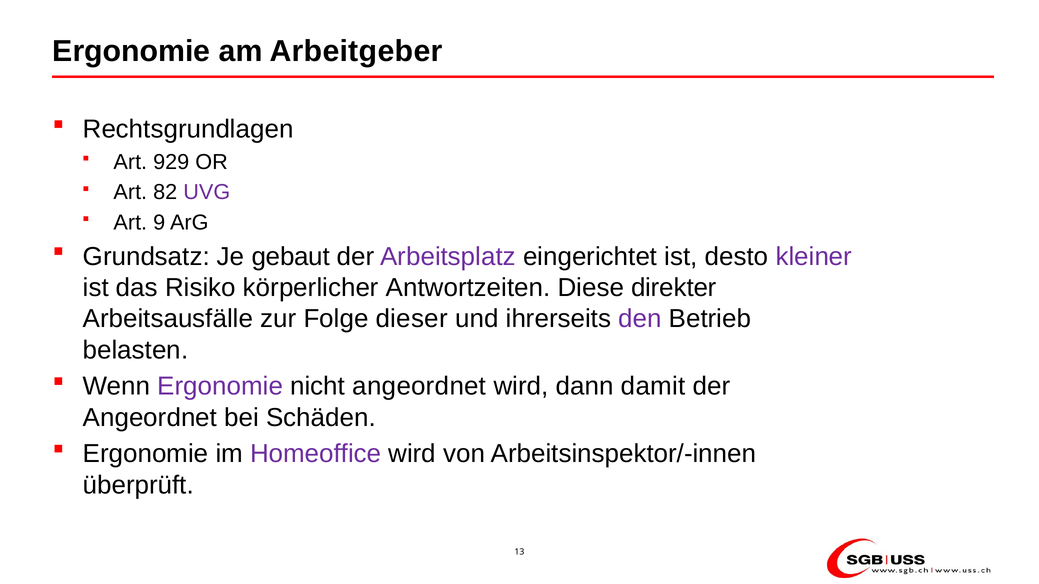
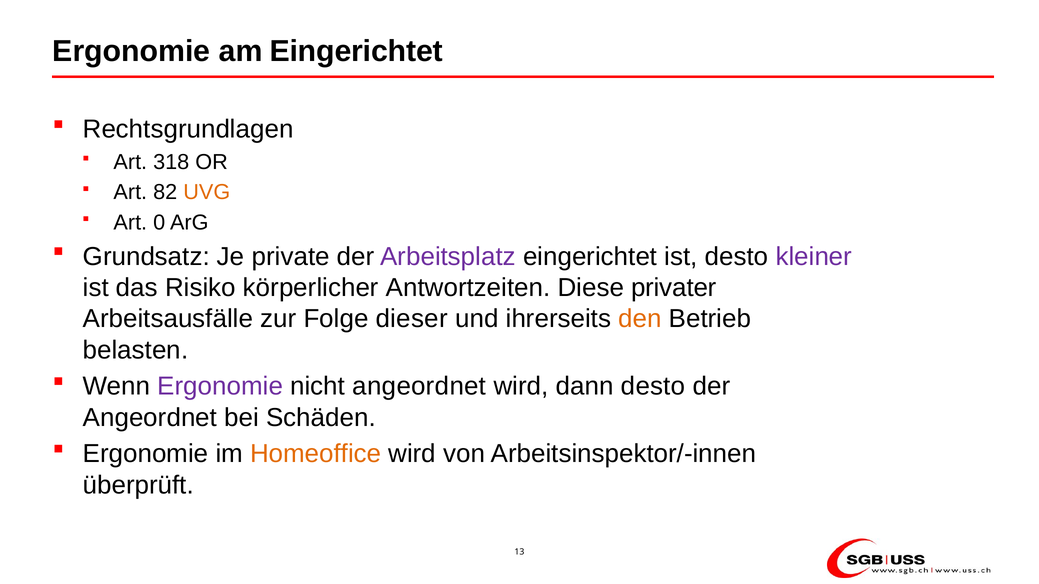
am Arbeitgeber: Arbeitgeber -> Eingerichtet
929: 929 -> 318
UVG colour: purple -> orange
9: 9 -> 0
gebaut: gebaut -> private
direkter: direkter -> privater
den colour: purple -> orange
dann damit: damit -> desto
Homeoffice colour: purple -> orange
